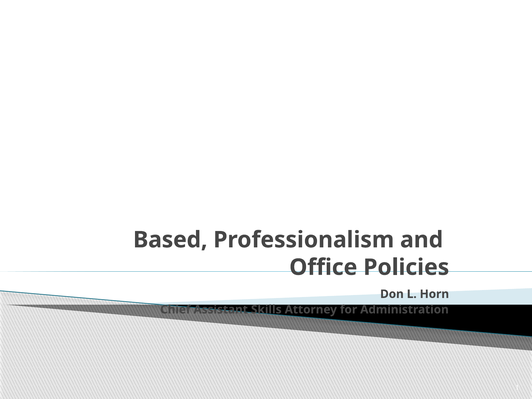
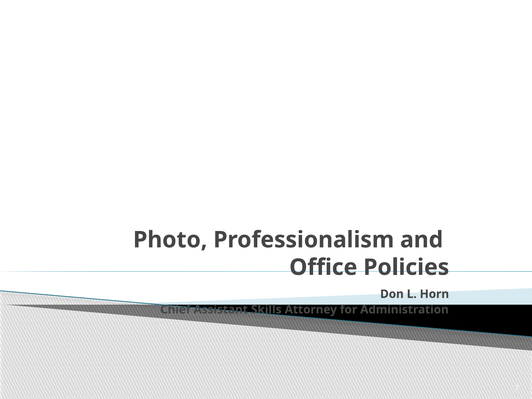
Based: Based -> Photo
